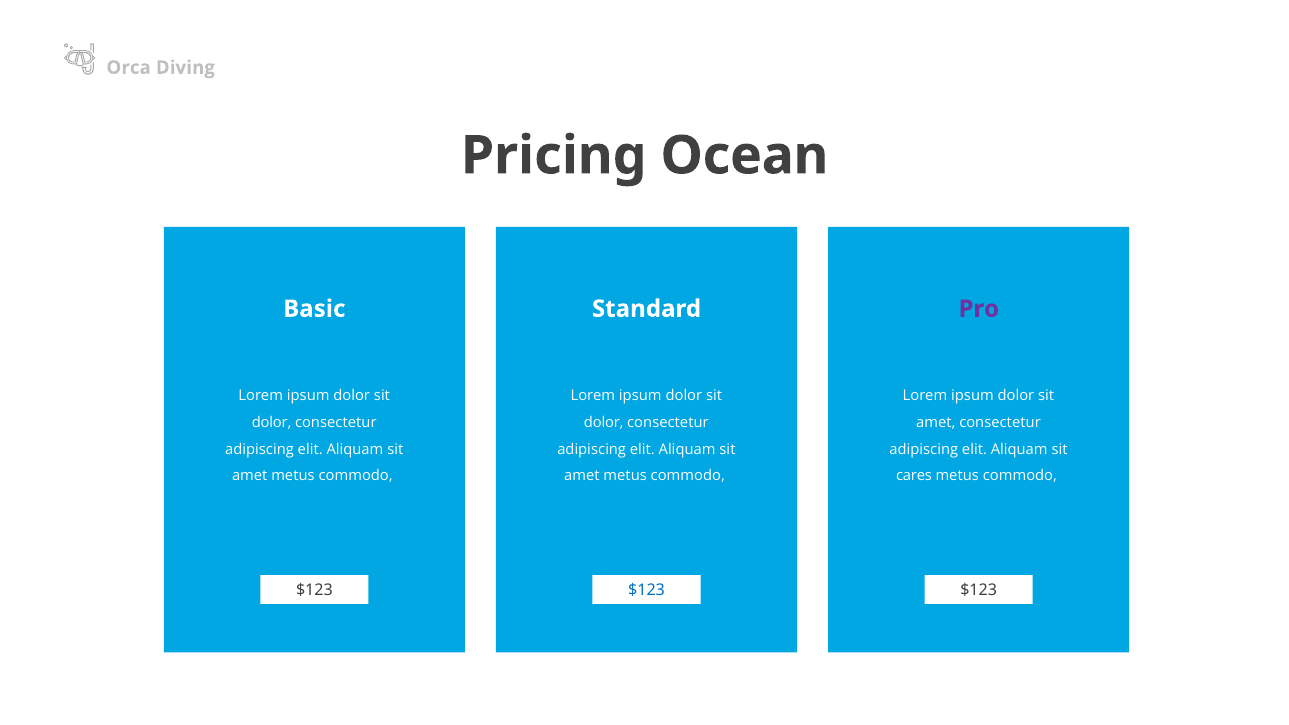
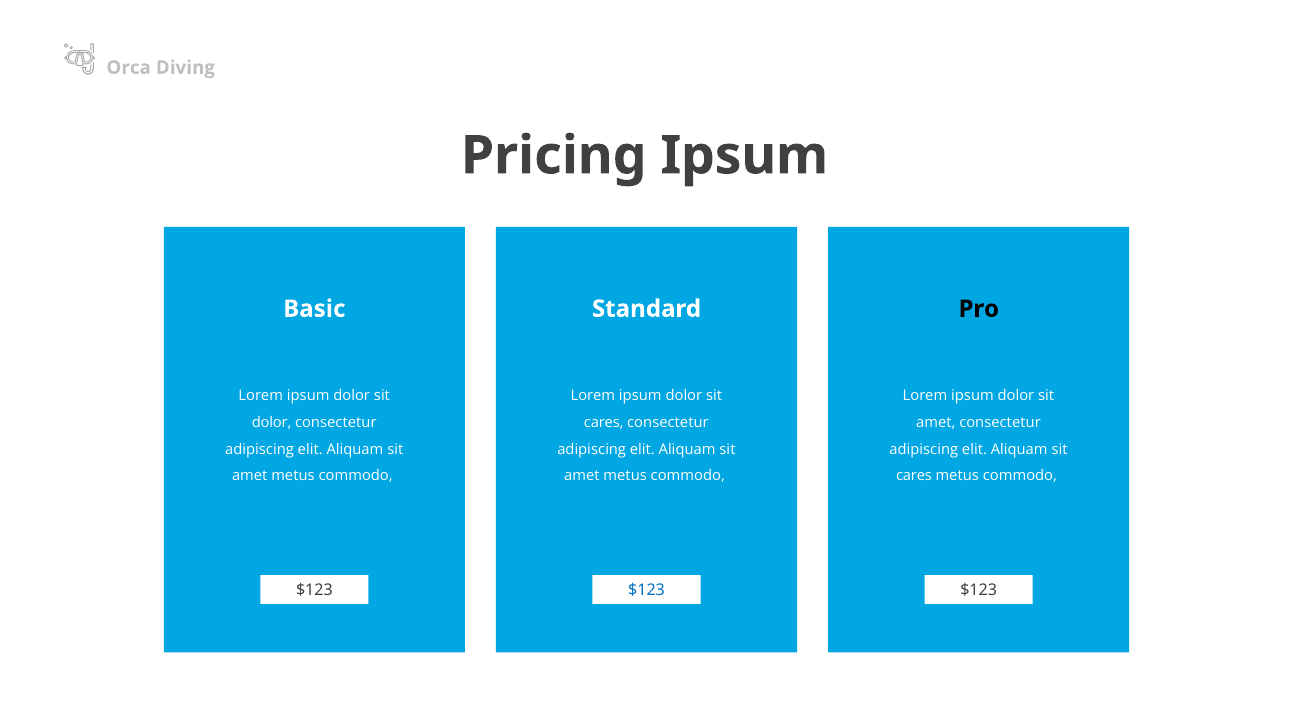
Pricing Ocean: Ocean -> Ipsum
Pro colour: purple -> black
dolor at (604, 423): dolor -> cares
